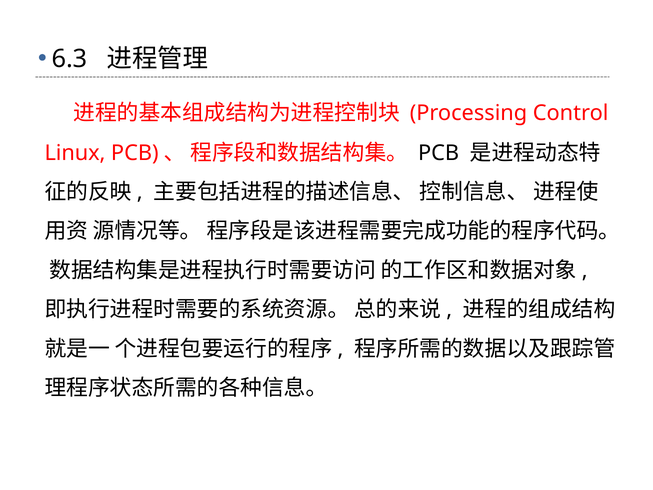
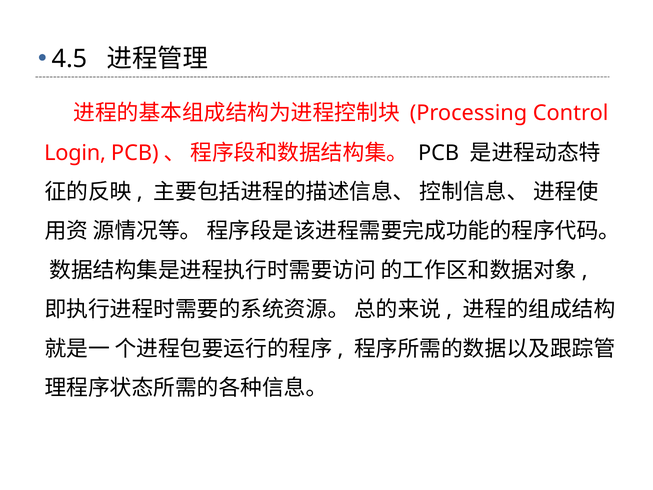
6.3: 6.3 -> 4.5
Linux: Linux -> Login
